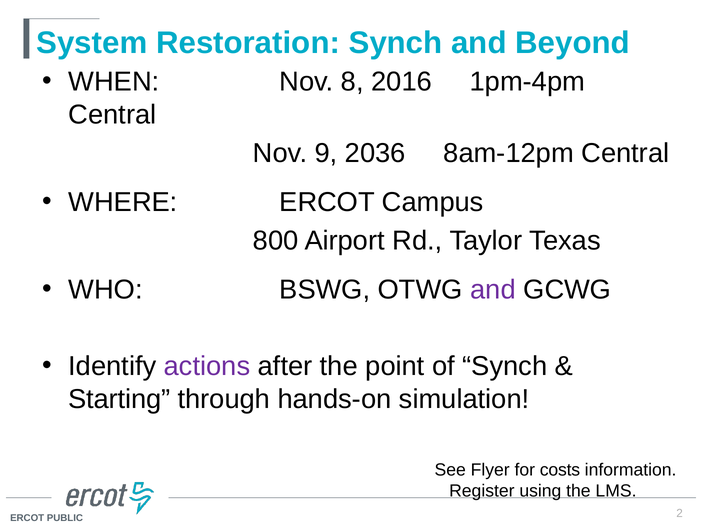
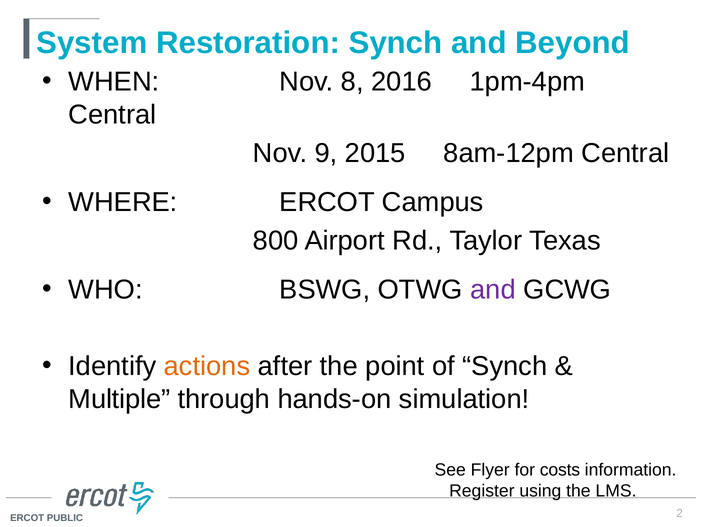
2036: 2036 -> 2015
actions colour: purple -> orange
Starting: Starting -> Multiple
